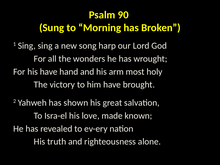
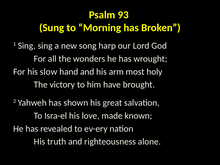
90: 90 -> 93
his have: have -> slow
